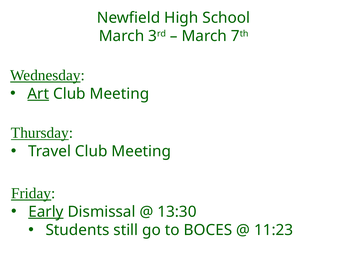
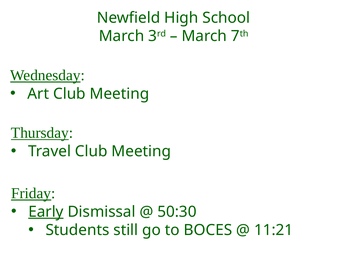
Art underline: present -> none
13:30: 13:30 -> 50:30
11:23: 11:23 -> 11:21
